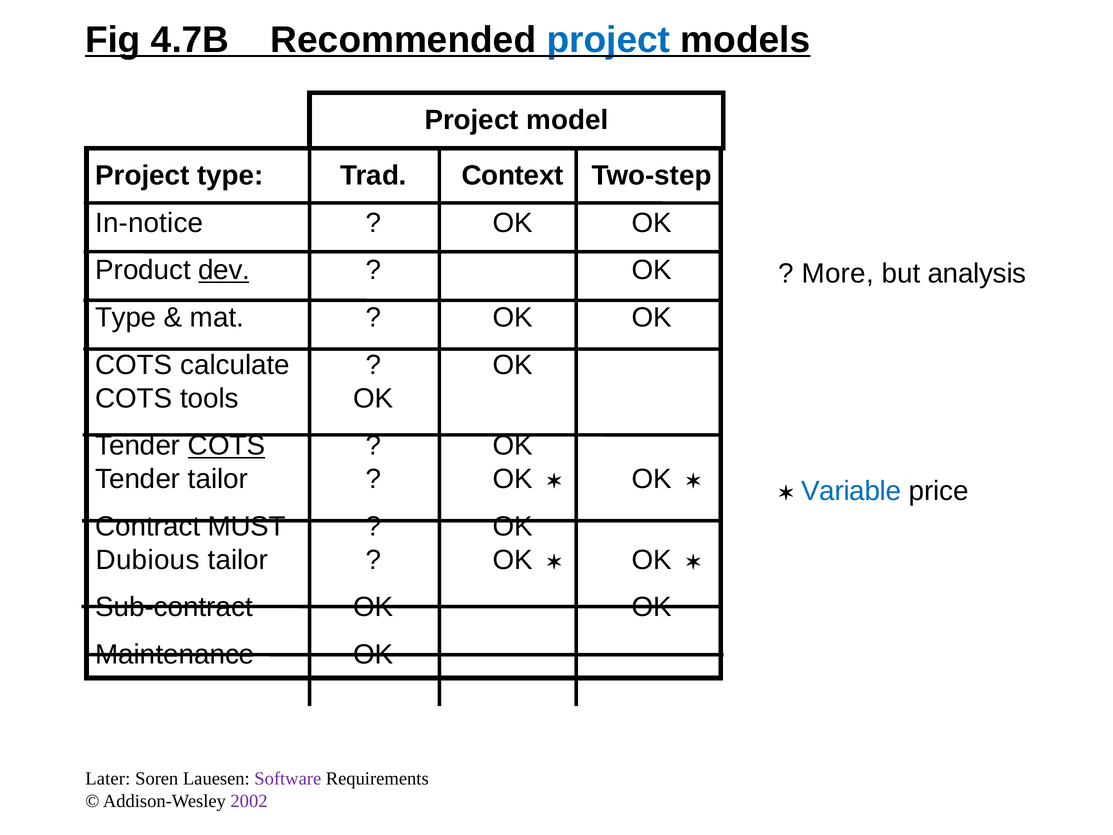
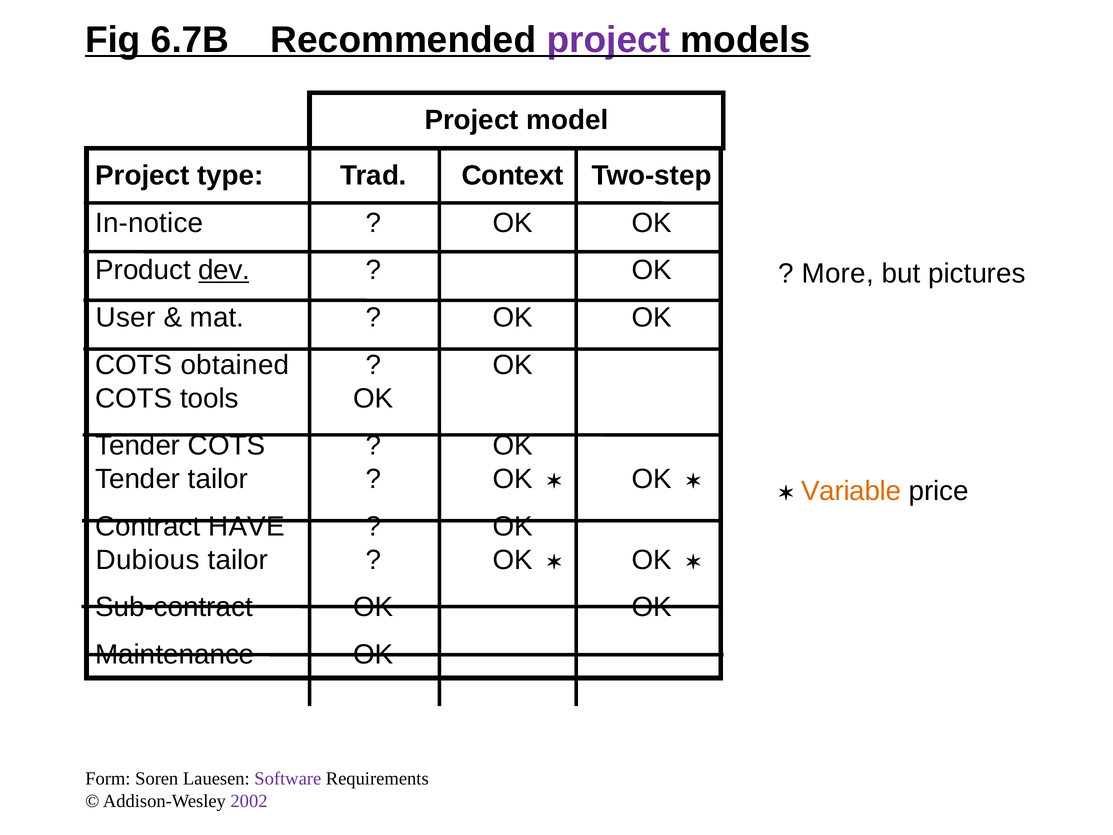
4.7B: 4.7B -> 6.7B
project at (608, 40) colour: blue -> purple
analysis: analysis -> pictures
Type at (126, 318): Type -> User
calculate: calculate -> obtained
COTS at (227, 446) underline: present -> none
Variable colour: blue -> orange
MUST: MUST -> HAVE
Later: Later -> Form
